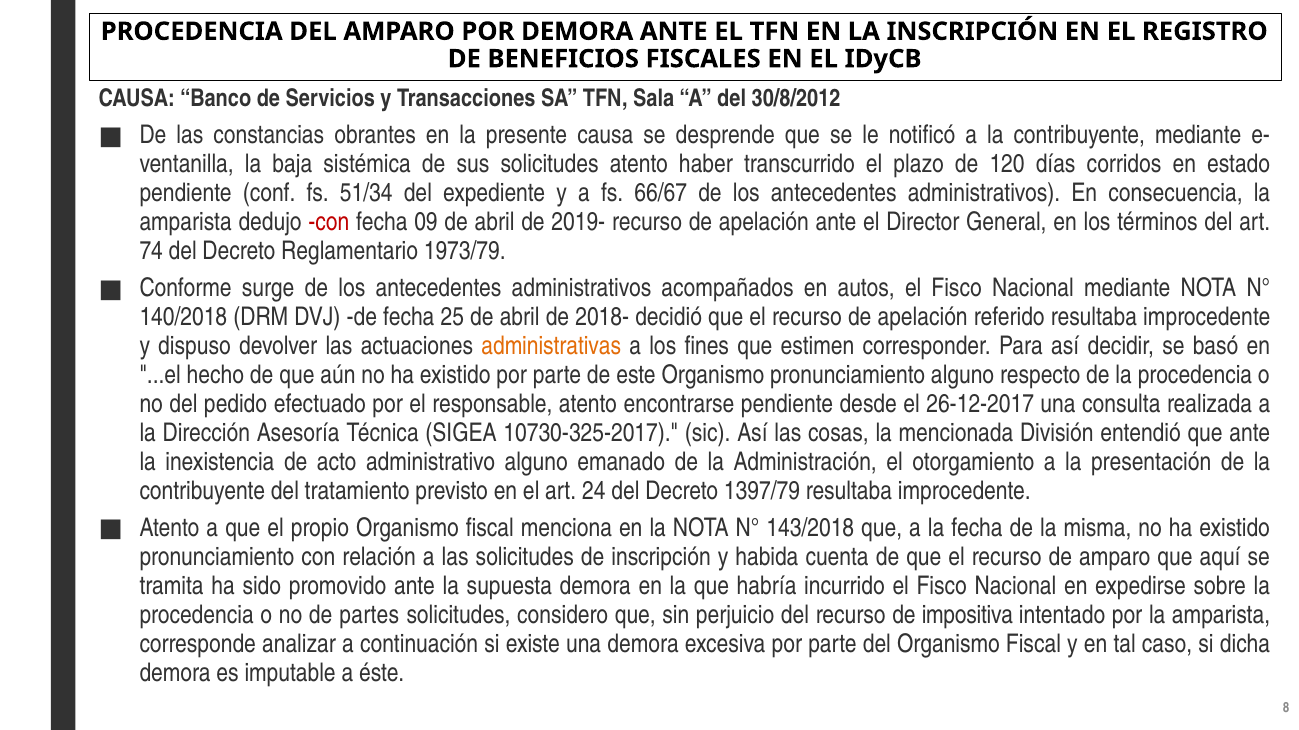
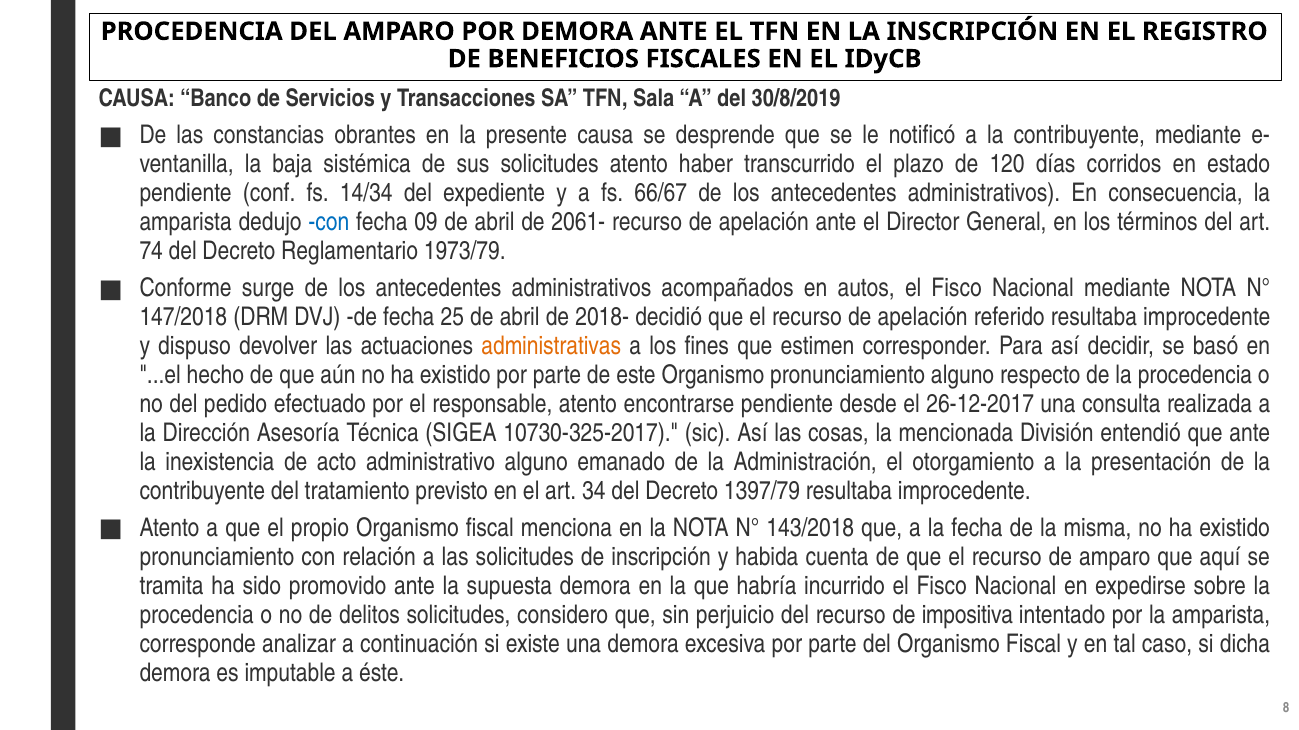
30/8/2012: 30/8/2012 -> 30/8/2019
51/34: 51/34 -> 14/34
con at (329, 222) colour: red -> blue
2019-: 2019- -> 2061-
140/2018: 140/2018 -> 147/2018
24: 24 -> 34
partes: partes -> delitos
